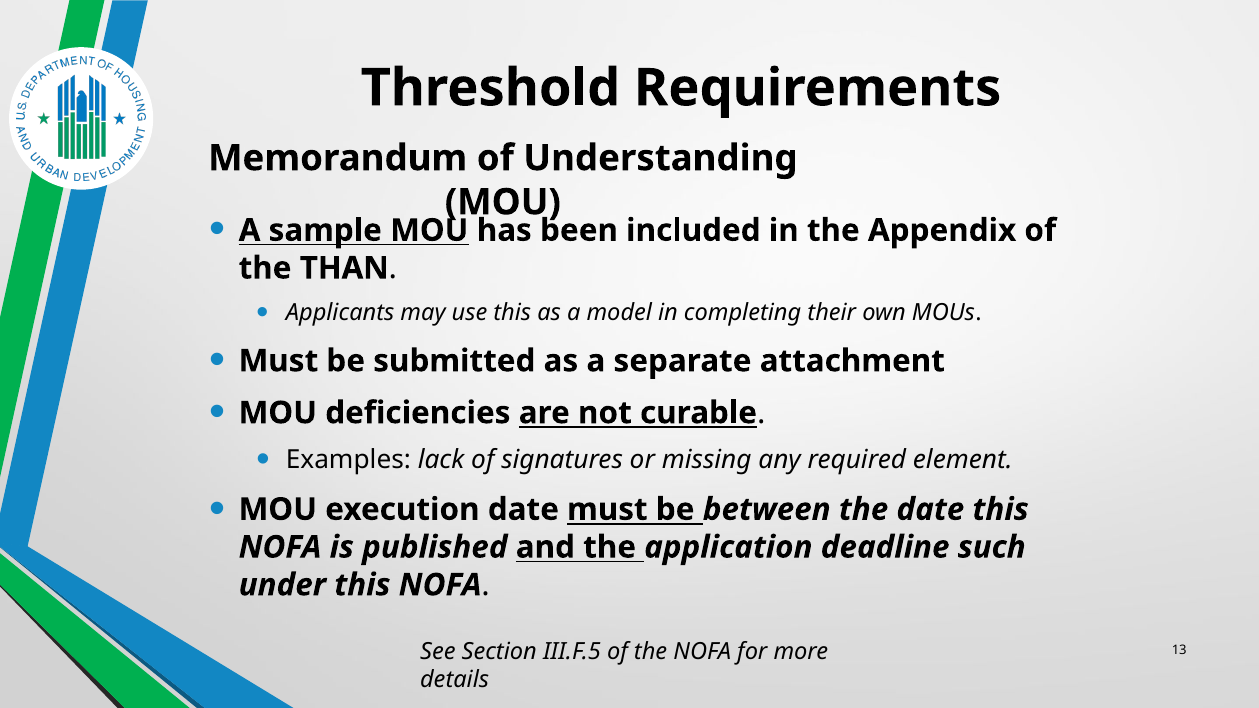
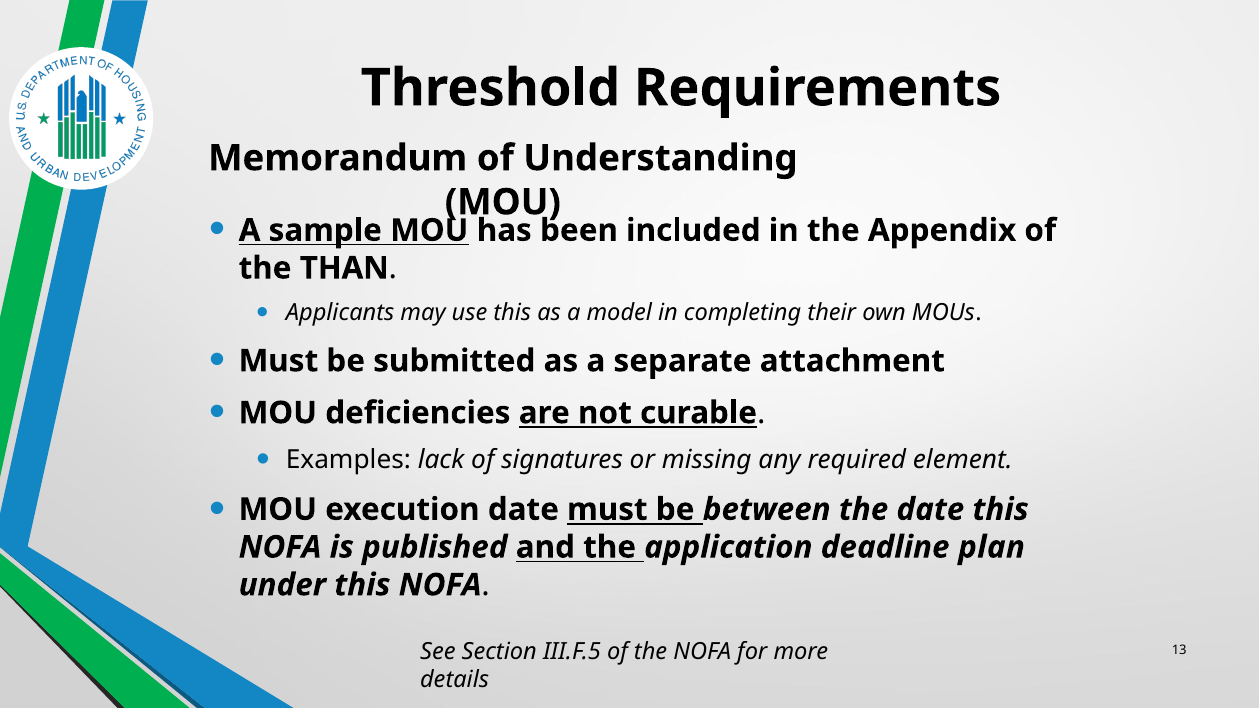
such: such -> plan
